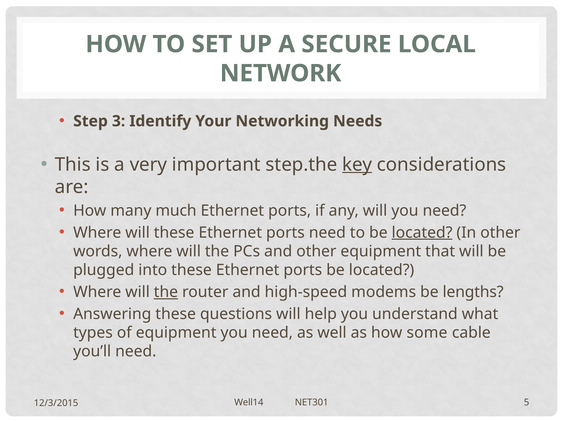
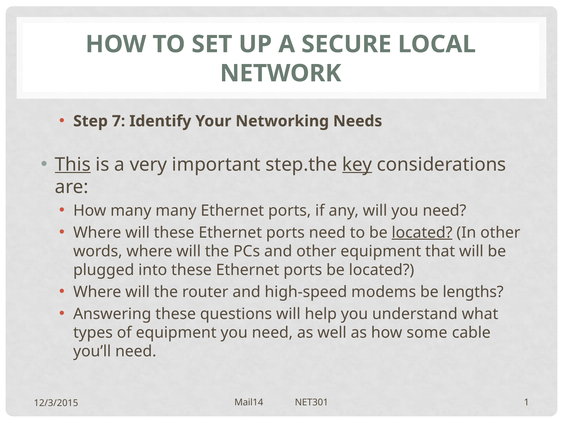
3: 3 -> 7
This underline: none -> present
many much: much -> many
the at (166, 292) underline: present -> none
Well14: Well14 -> Mail14
5: 5 -> 1
